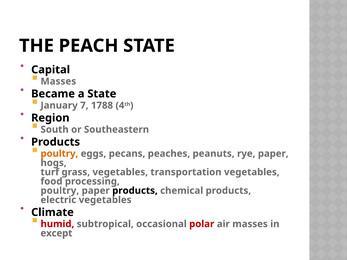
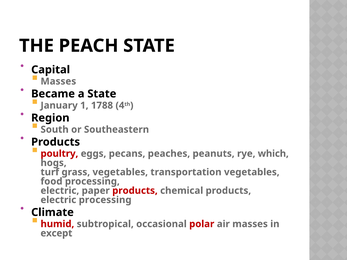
7: 7 -> 1
poultry at (59, 154) colour: orange -> red
rye paper: paper -> which
poultry at (60, 191): poultry -> electric
products at (135, 191) colour: black -> red
electric vegetables: vegetables -> processing
